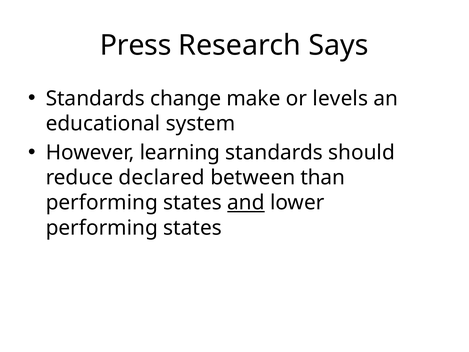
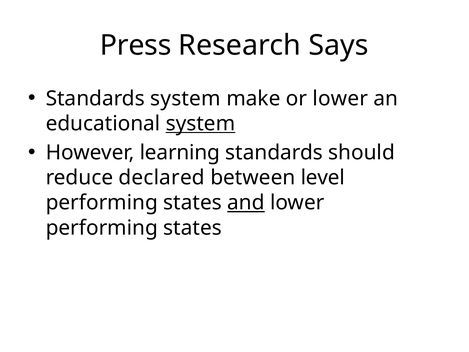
Standards change: change -> system
or levels: levels -> lower
system at (200, 123) underline: none -> present
than: than -> level
